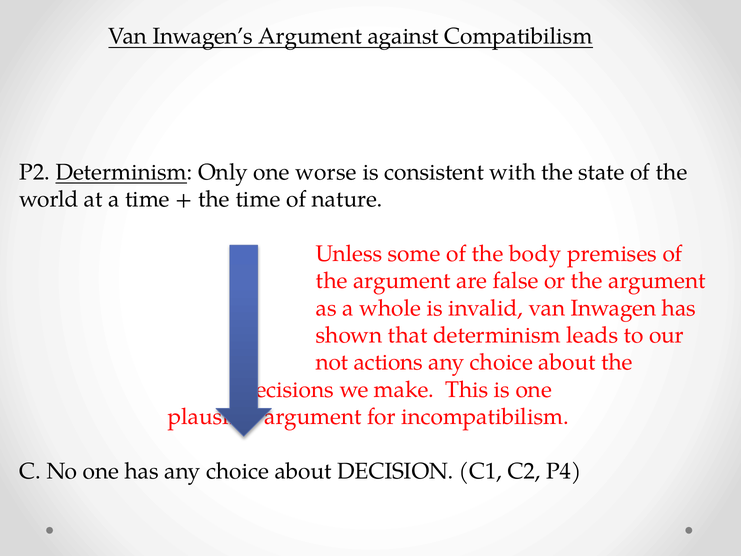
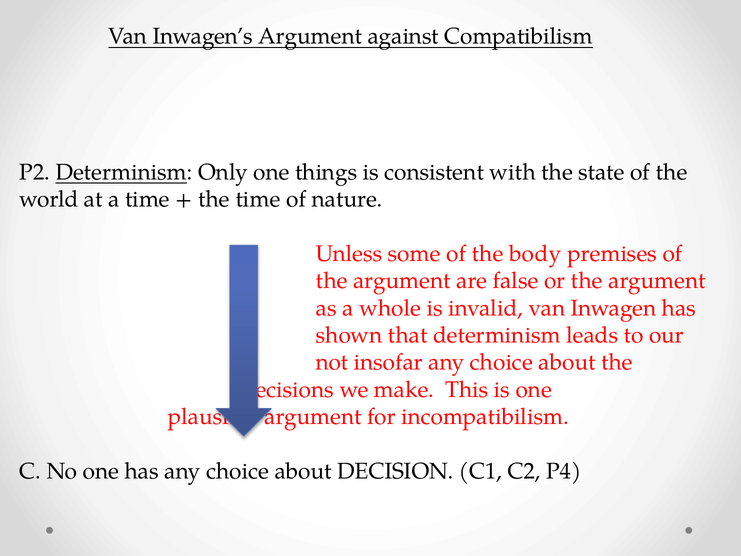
worse: worse -> things
actions: actions -> insofar
